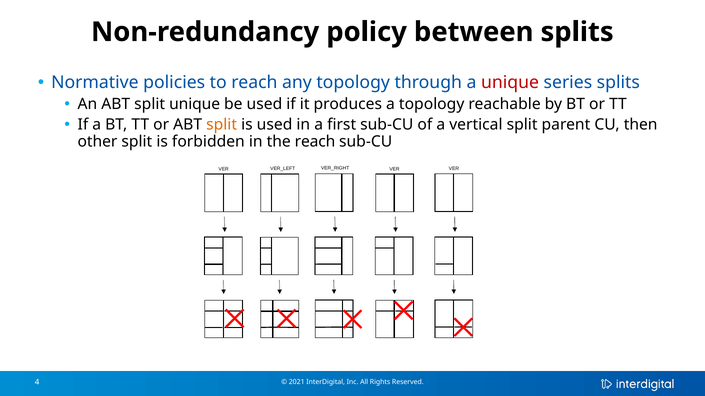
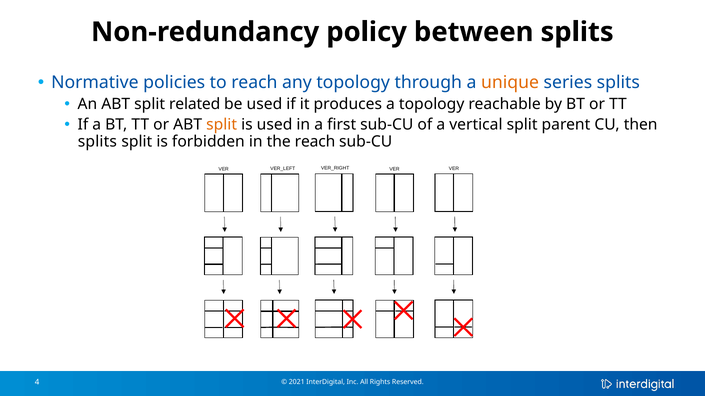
unique at (510, 83) colour: red -> orange
split unique: unique -> related
other at (97, 142): other -> splits
